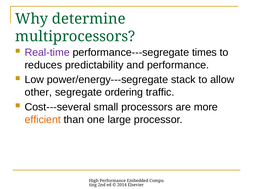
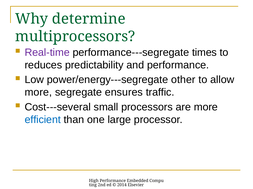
stack: stack -> other
other at (38, 93): other -> more
ordering: ordering -> ensures
efficient colour: orange -> blue
